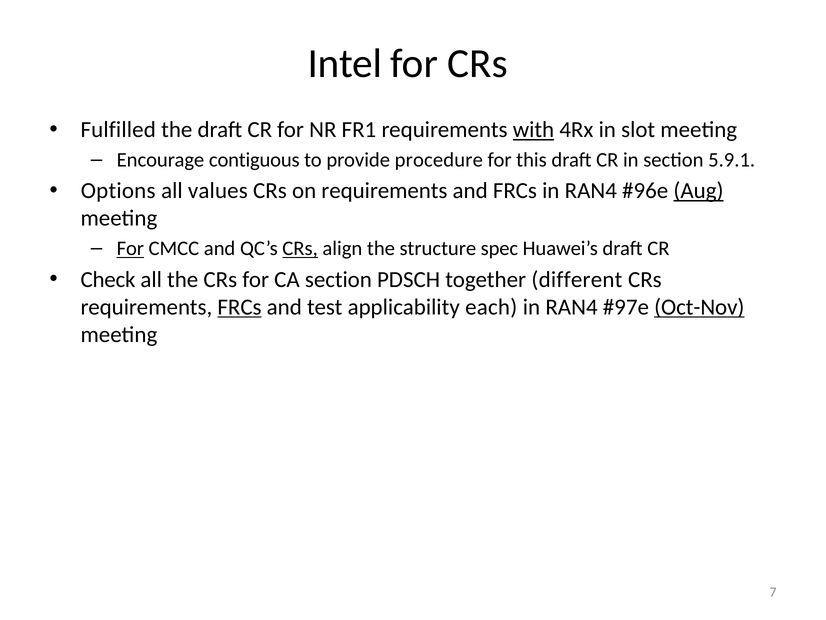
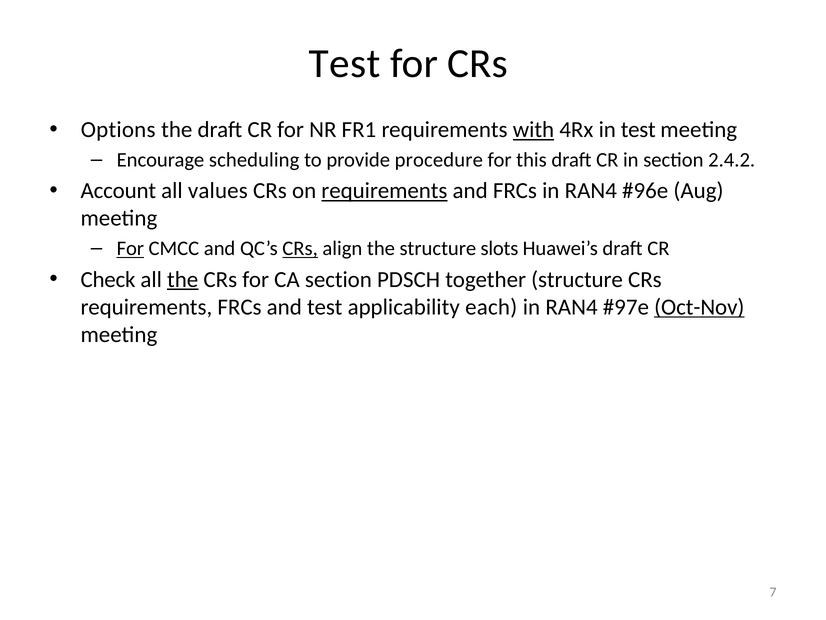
Intel at (345, 63): Intel -> Test
Fulfilled: Fulfilled -> Options
in slot: slot -> test
contiguous: contiguous -> scheduling
5.9.1: 5.9.1 -> 2.4.2
Options: Options -> Account
requirements at (384, 191) underline: none -> present
Aug underline: present -> none
spec: spec -> slots
the at (183, 279) underline: none -> present
together different: different -> structure
FRCs at (240, 307) underline: present -> none
